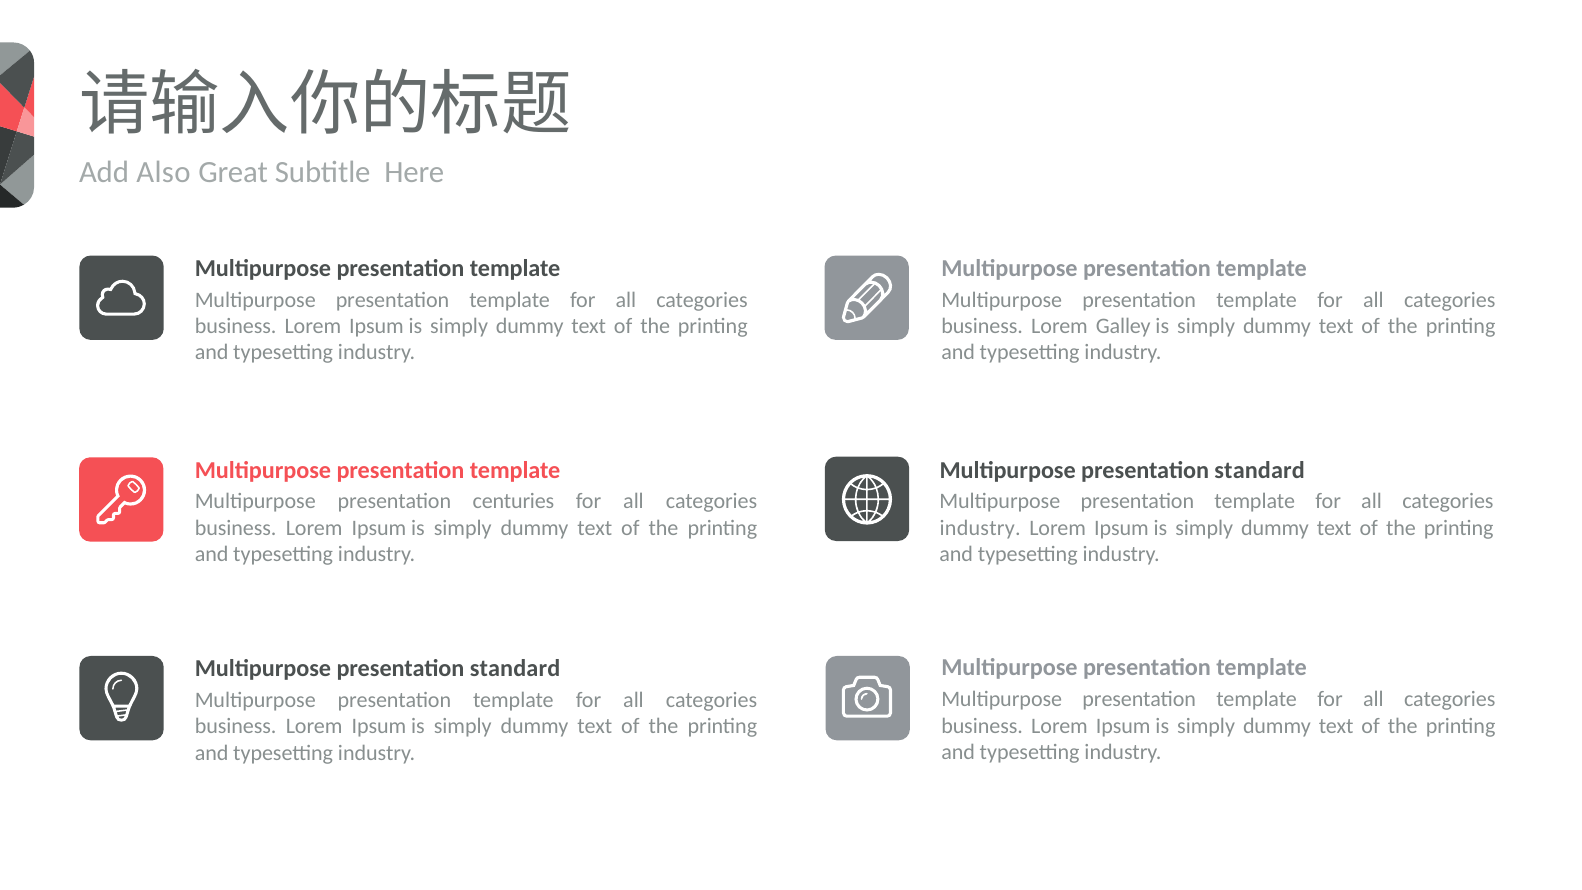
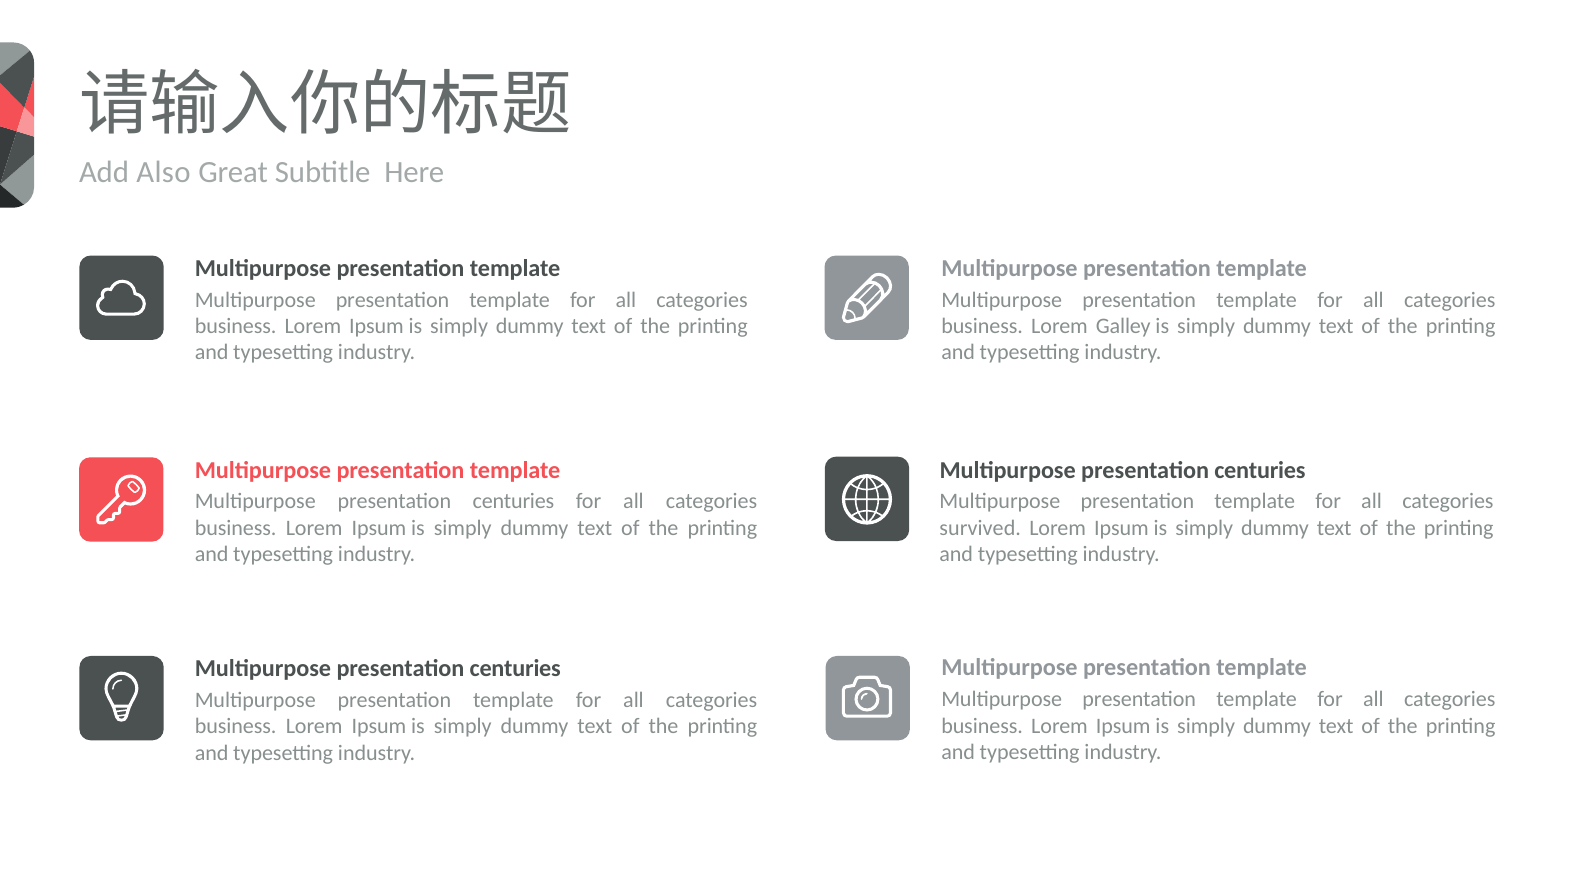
standard at (1260, 470): standard -> centuries
industry at (980, 528): industry -> survived
standard at (515, 669): standard -> centuries
